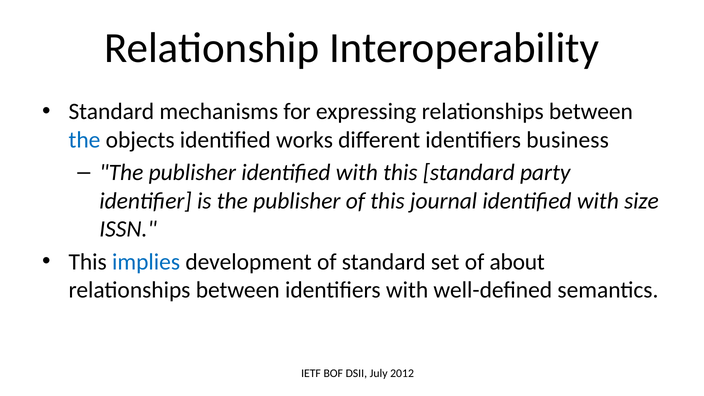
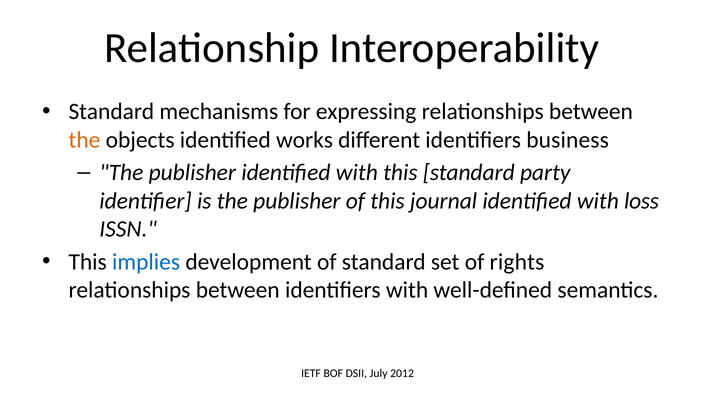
the at (84, 140) colour: blue -> orange
size: size -> loss
about: about -> rights
